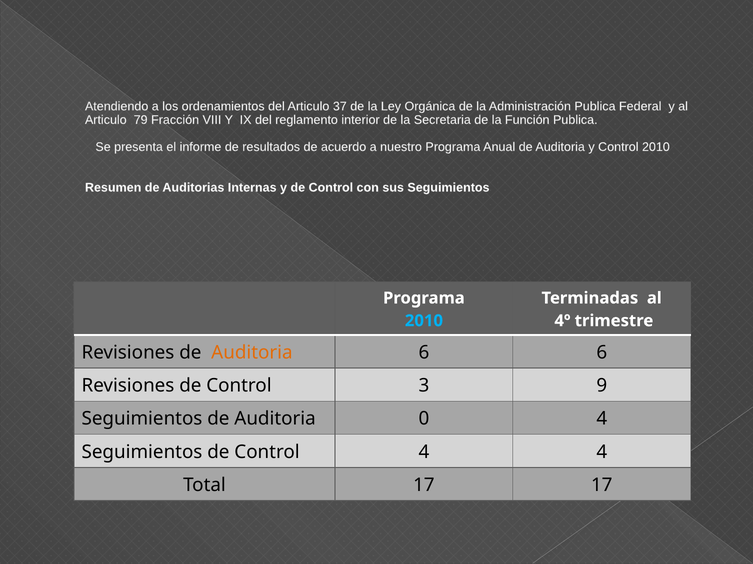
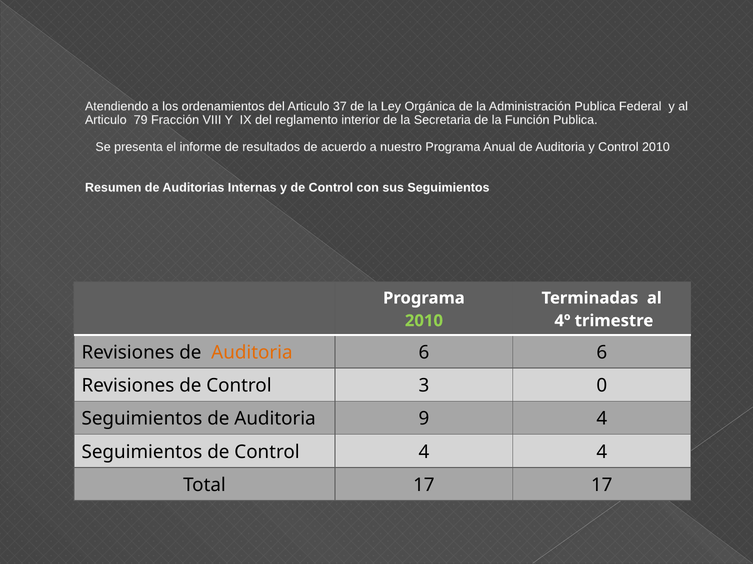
2010 at (424, 321) colour: light blue -> light green
9: 9 -> 0
0: 0 -> 9
